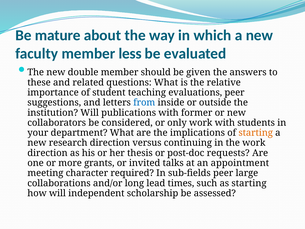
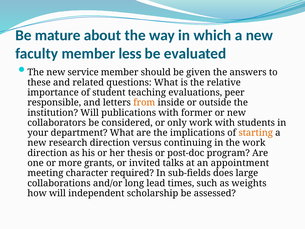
double: double -> service
suggestions: suggestions -> responsible
from colour: blue -> orange
requests: requests -> program
sub-fields peer: peer -> does
as starting: starting -> weights
